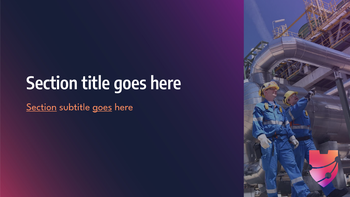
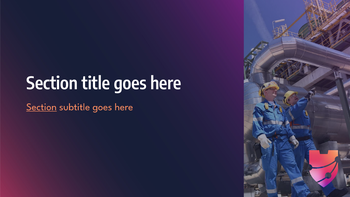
goes at (102, 107) underline: present -> none
